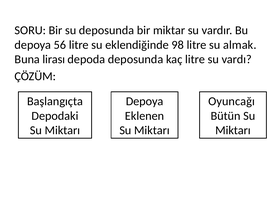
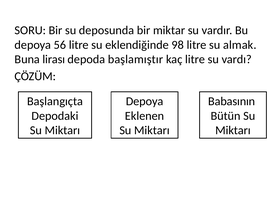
depoda deposunda: deposunda -> başlamıştır
Oyuncağı: Oyuncağı -> Babasının
